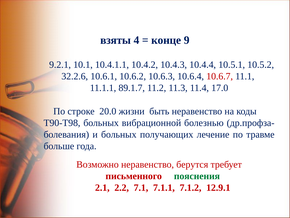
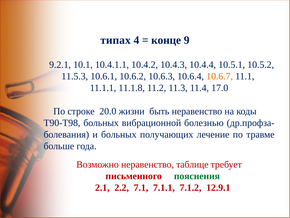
взяты: взяты -> типах
32.2.6: 32.2.6 -> 11.5.3
10.6.7 colour: red -> orange
89.1.7: 89.1.7 -> 11.1.8
берутся: берутся -> таблице
